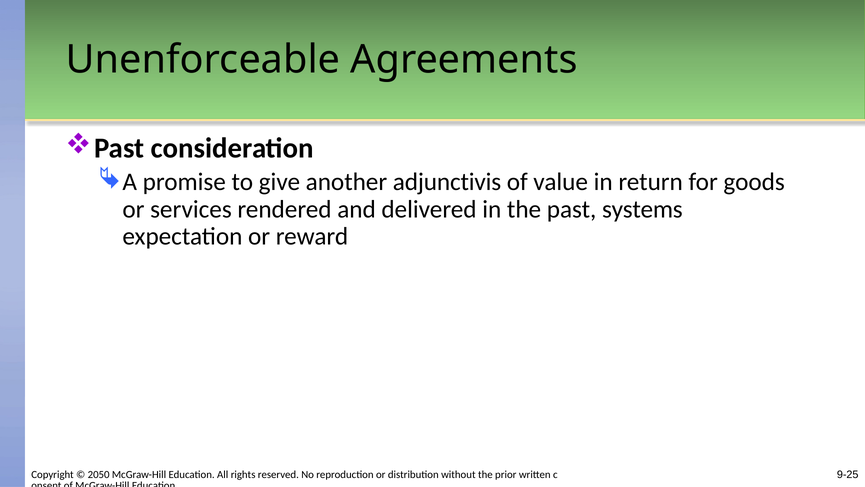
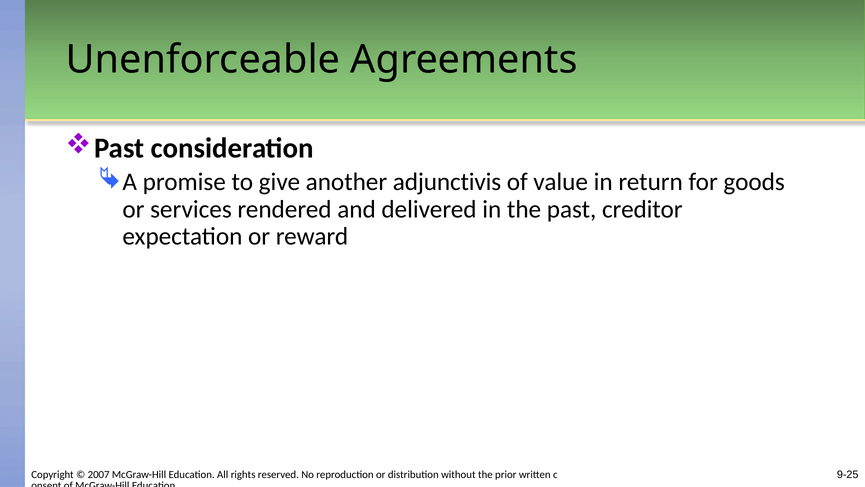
systems: systems -> creditor
2050: 2050 -> 2007
